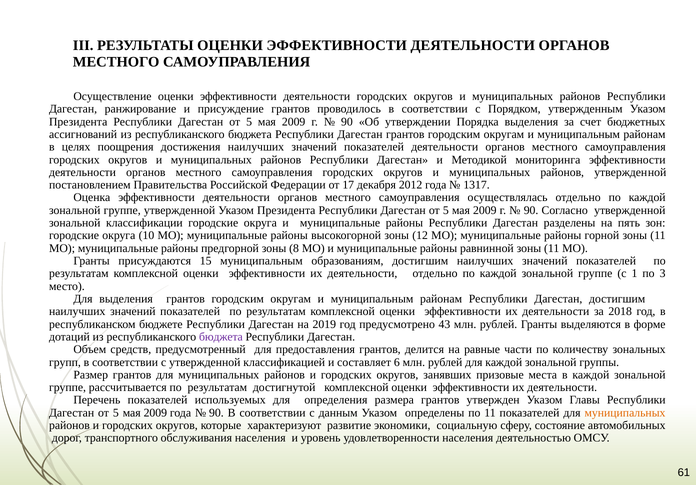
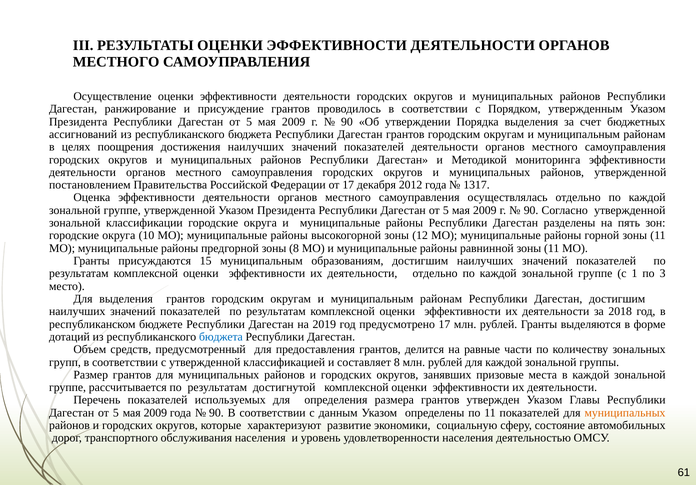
предусмотрено 43: 43 -> 17
бюджета at (221, 337) colour: purple -> blue
составляет 6: 6 -> 8
